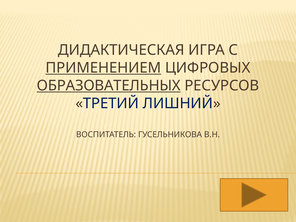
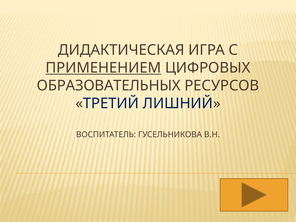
ОБРАЗОВАТЕЛЬНЫХ underline: present -> none
